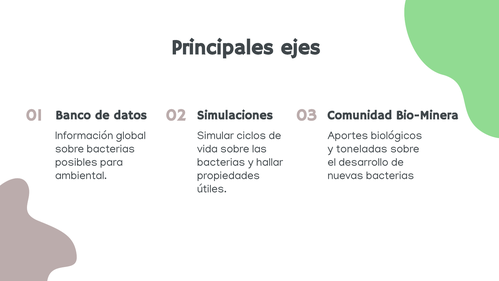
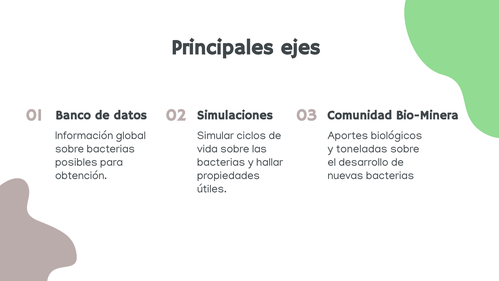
ambiental: ambiental -> obtención
